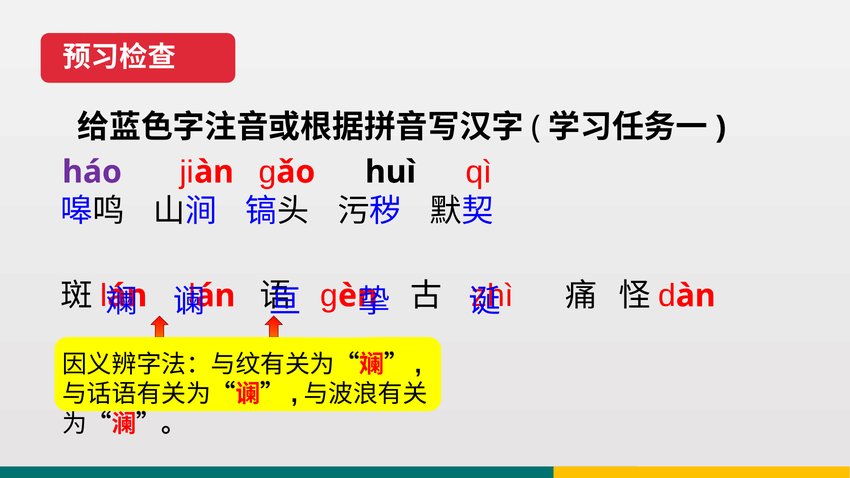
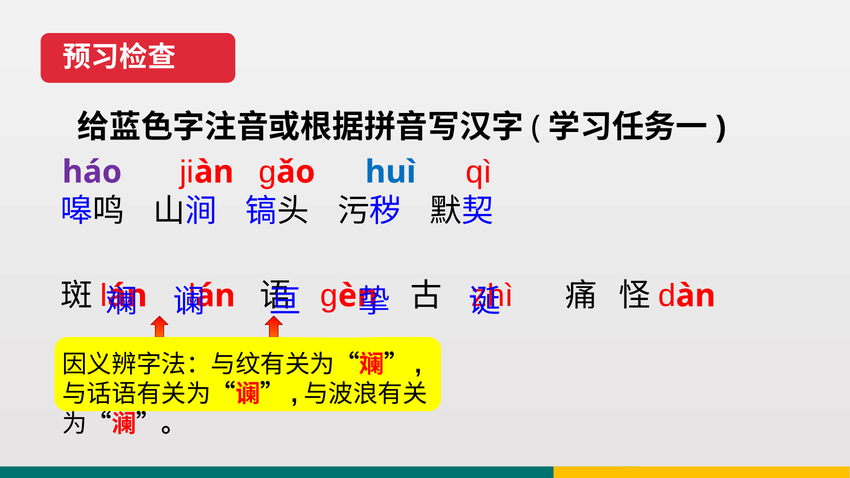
huì colour: black -> blue
